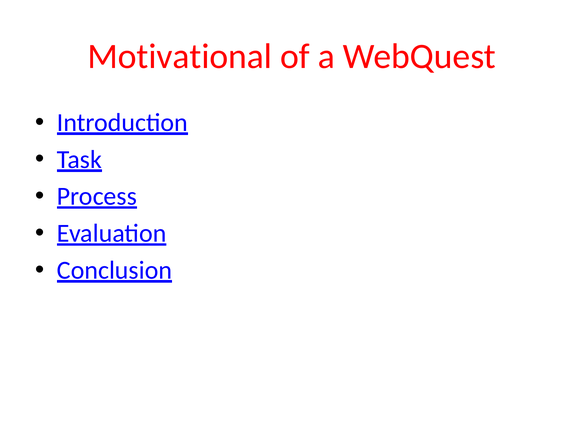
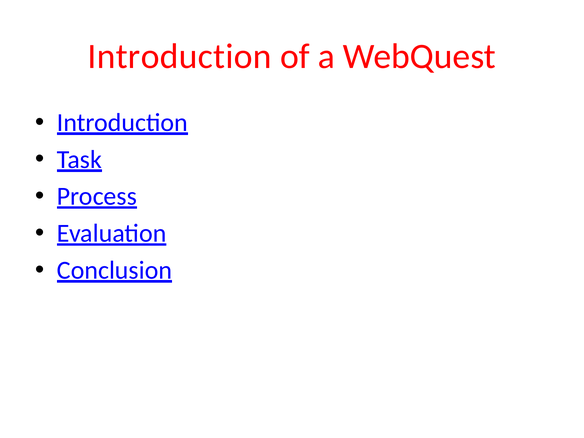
Motivational at (180, 57): Motivational -> Introduction
